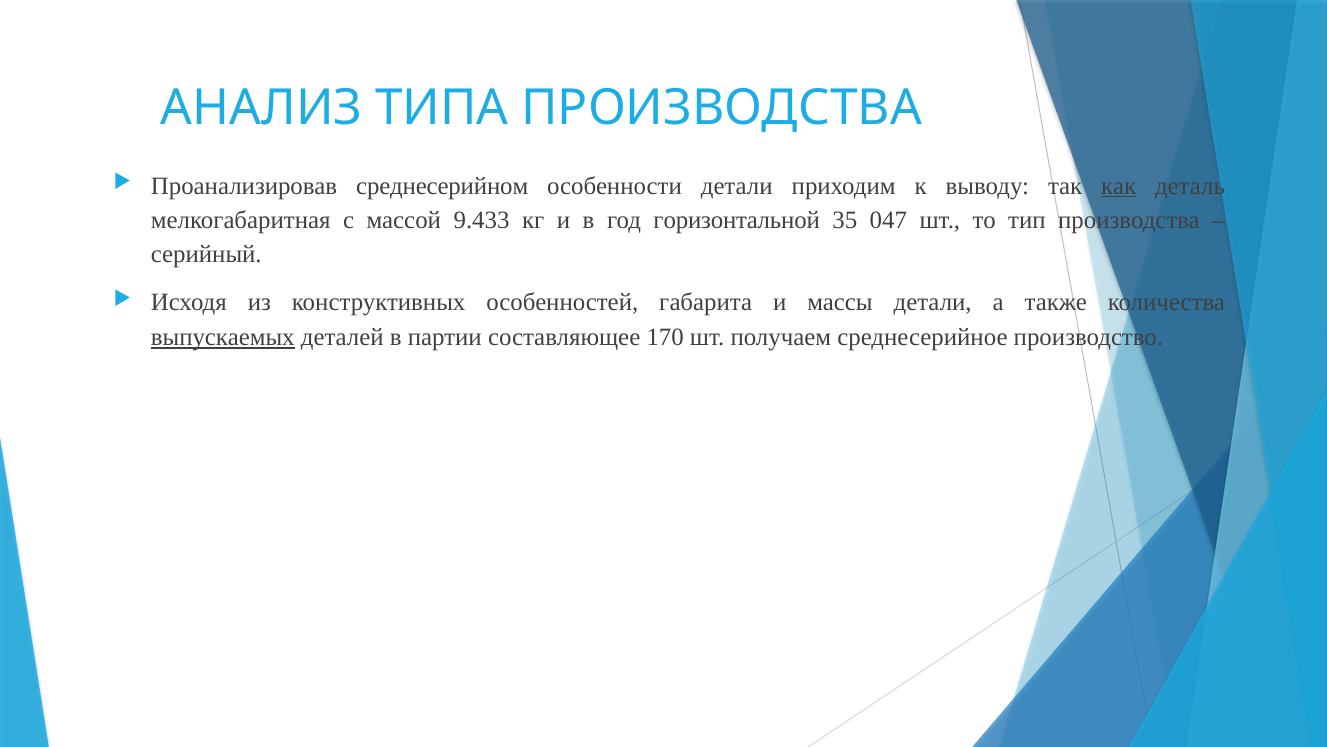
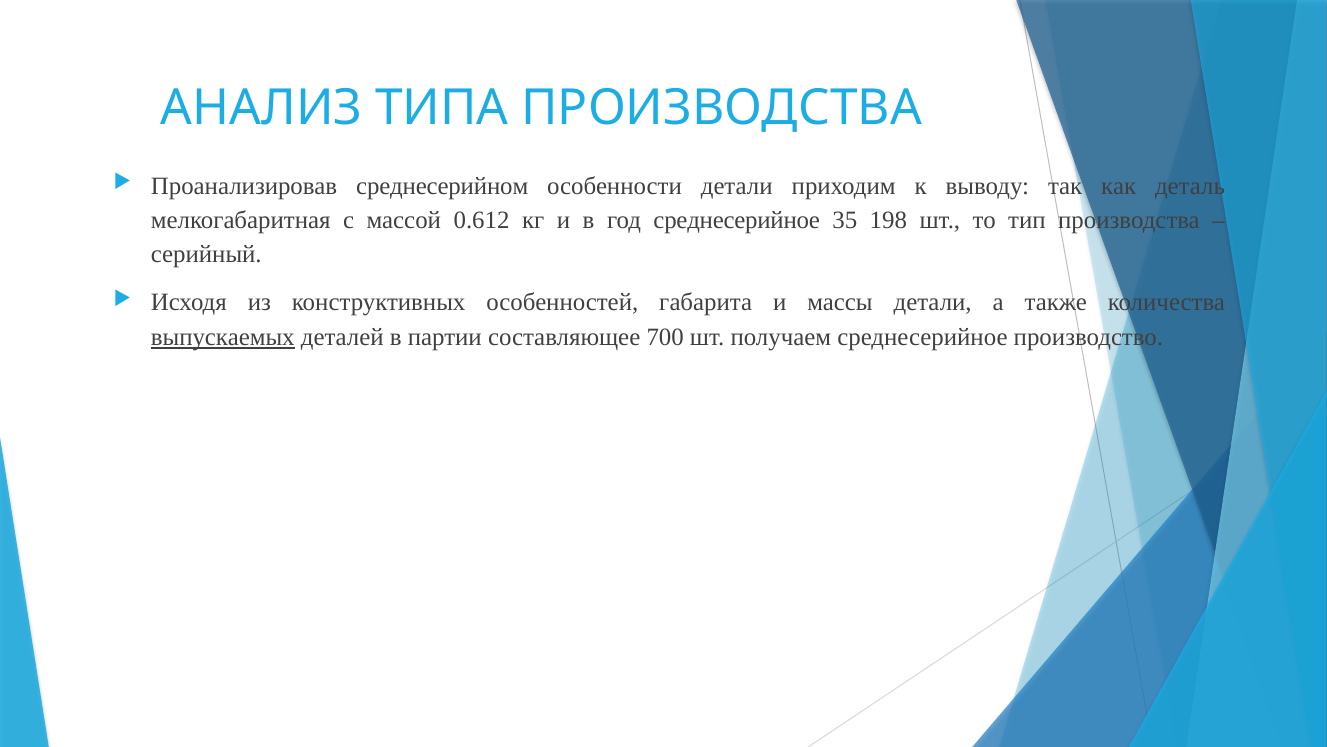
как underline: present -> none
9.433: 9.433 -> 0.612
год горизонтальной: горизонтальной -> среднесерийное
047: 047 -> 198
170: 170 -> 700
